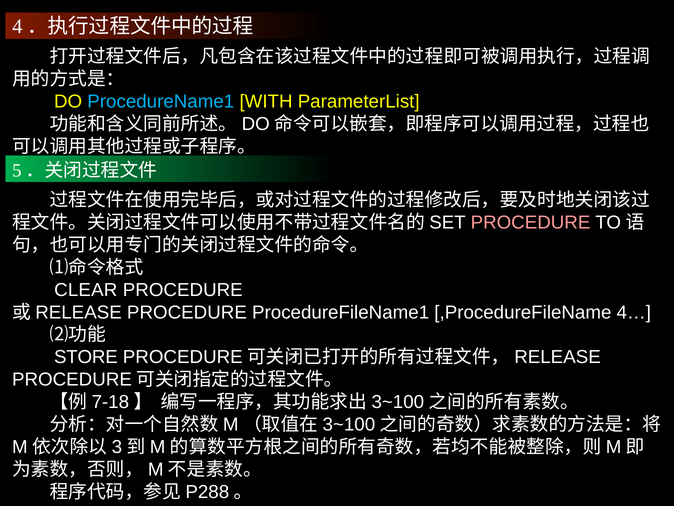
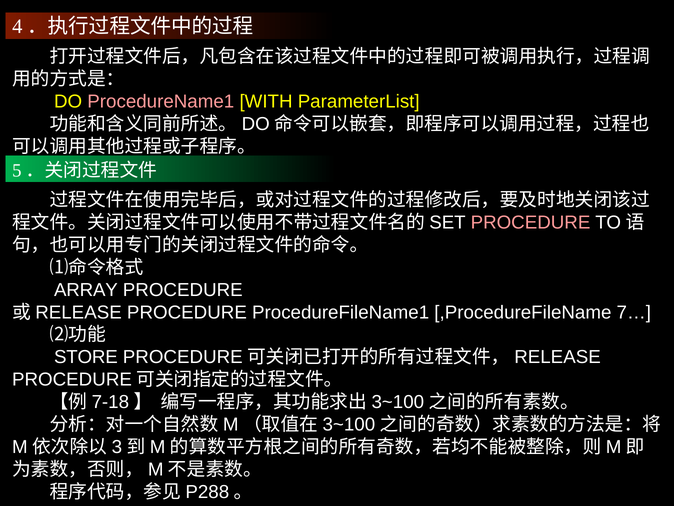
ProcedureName1 colour: light blue -> pink
CLEAR: CLEAR -> ARRAY
4…: 4… -> 7…
